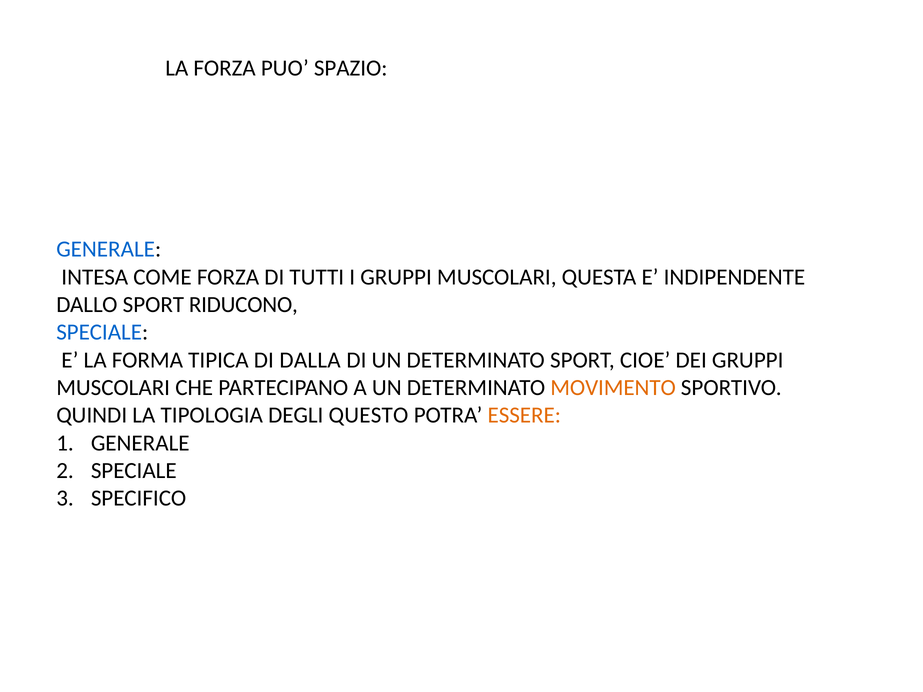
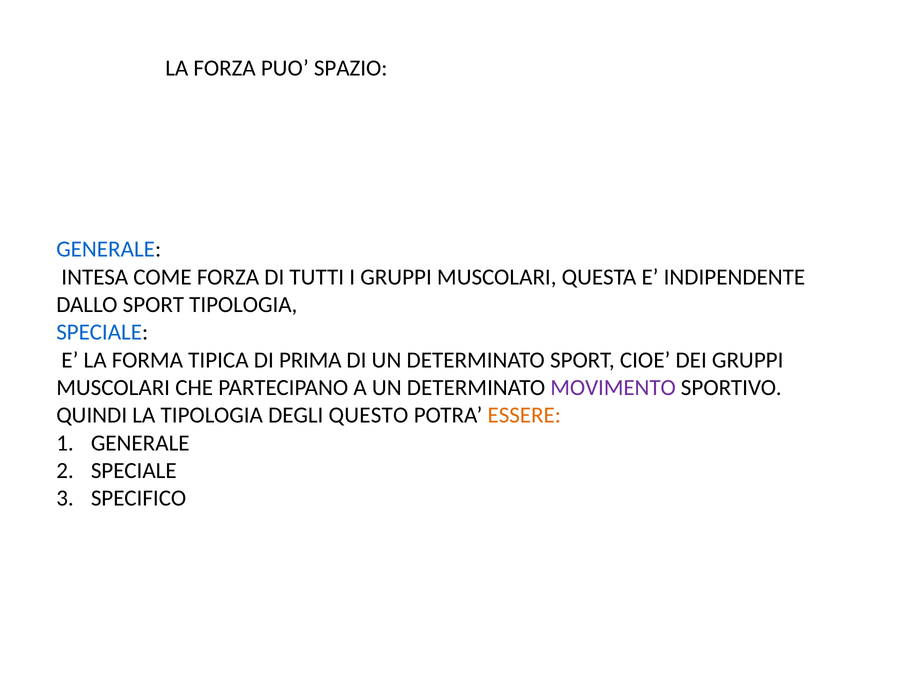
SPORT RIDUCONO: RIDUCONO -> TIPOLOGIA
DALLA: DALLA -> PRIMA
MOVIMENTO colour: orange -> purple
